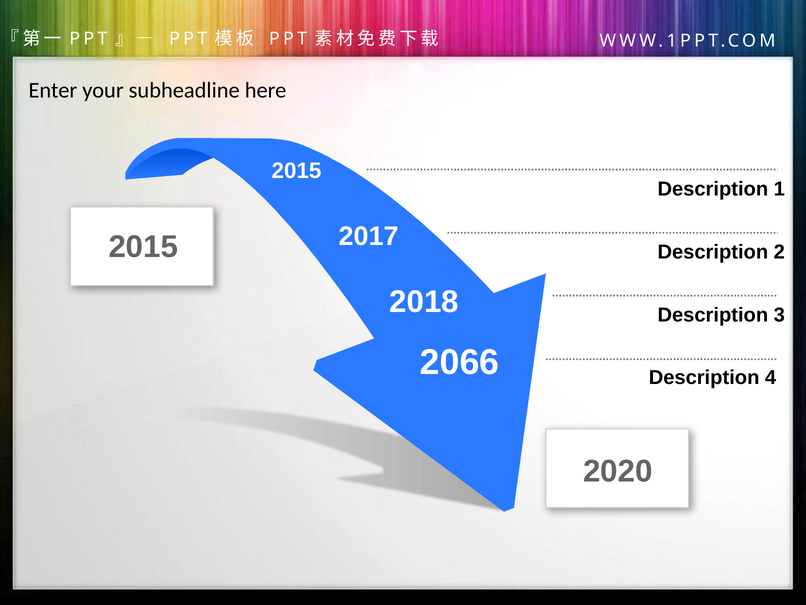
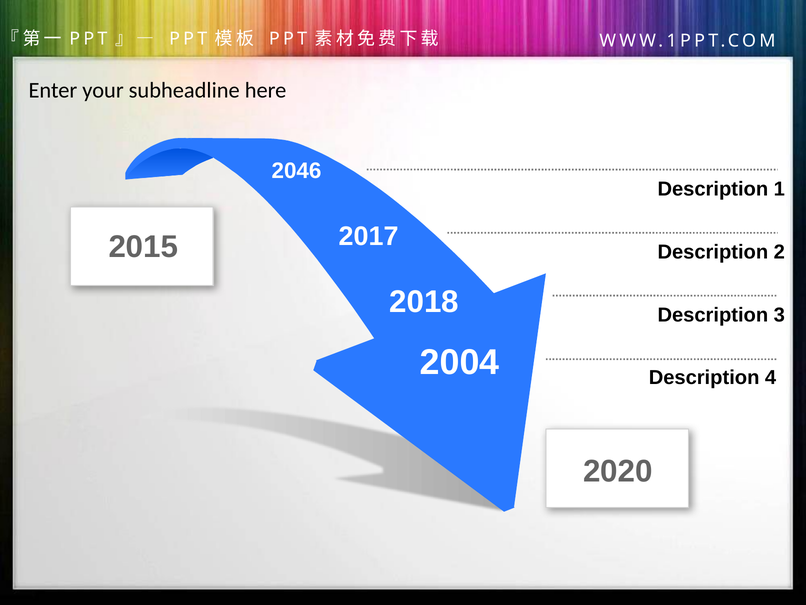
2015 at (296, 171): 2015 -> 2046
2066: 2066 -> 2004
